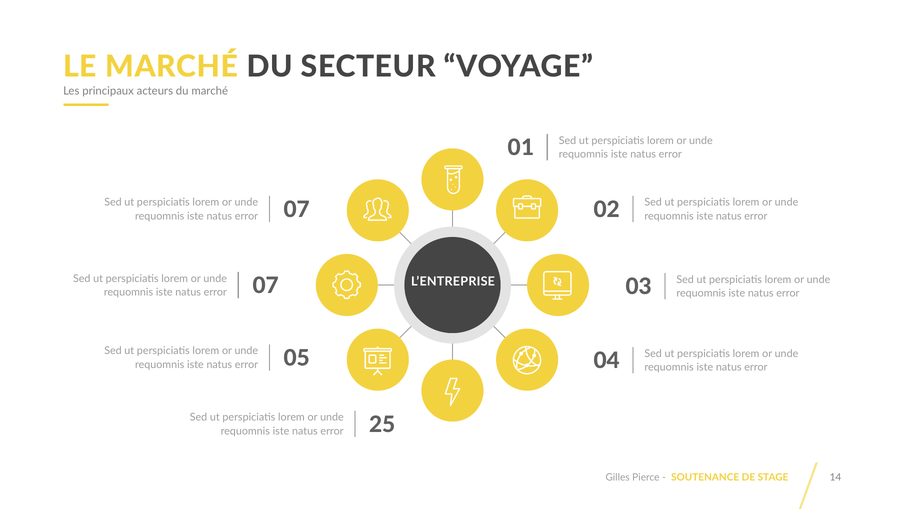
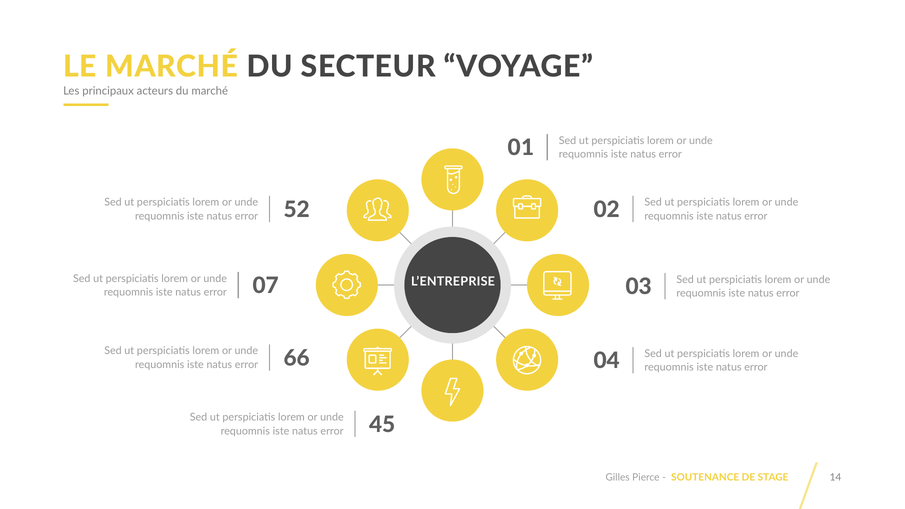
07 at (297, 210): 07 -> 52
05: 05 -> 66
25: 25 -> 45
